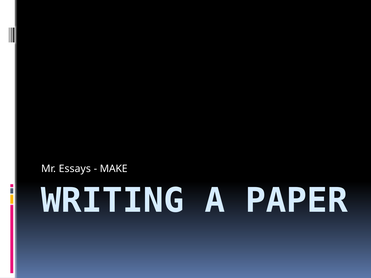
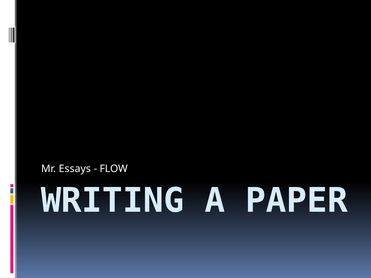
MAKE: MAKE -> FLOW
